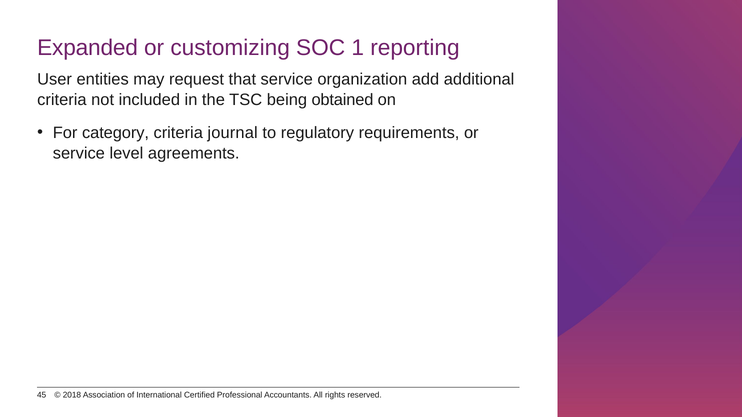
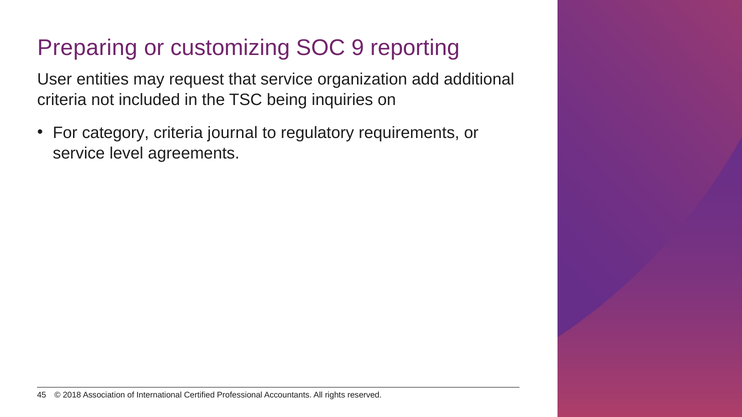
Expanded: Expanded -> Preparing
1: 1 -> 9
obtained: obtained -> inquiries
